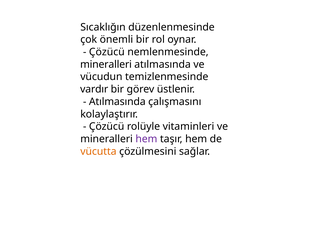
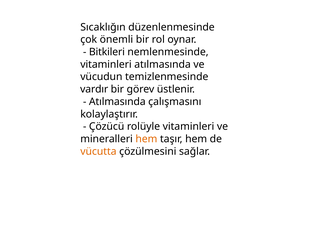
Çözücü at (107, 52): Çözücü -> Bitkileri
mineralleri at (106, 64): mineralleri -> vitaminleri
hem at (146, 139) colour: purple -> orange
